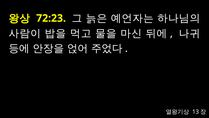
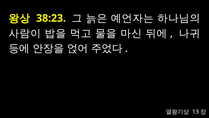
72:23: 72:23 -> 38:23
